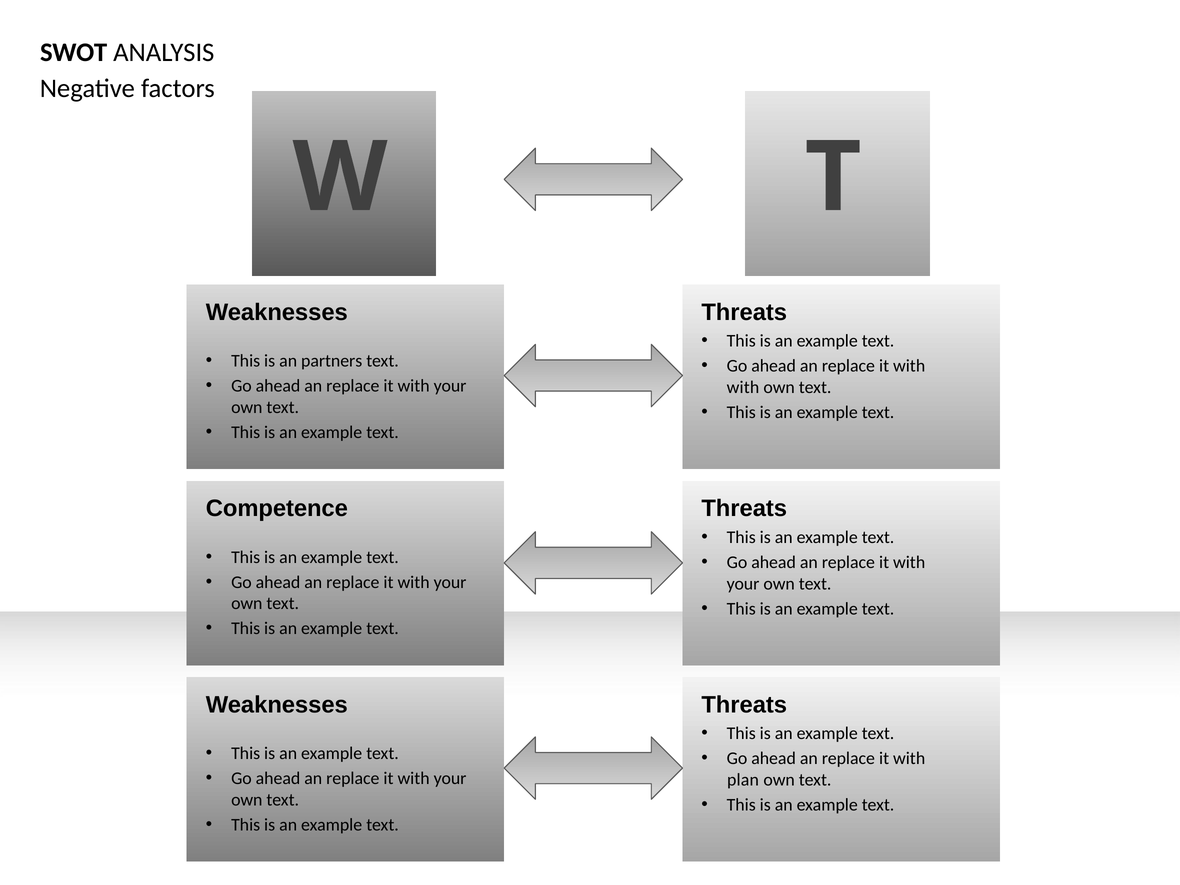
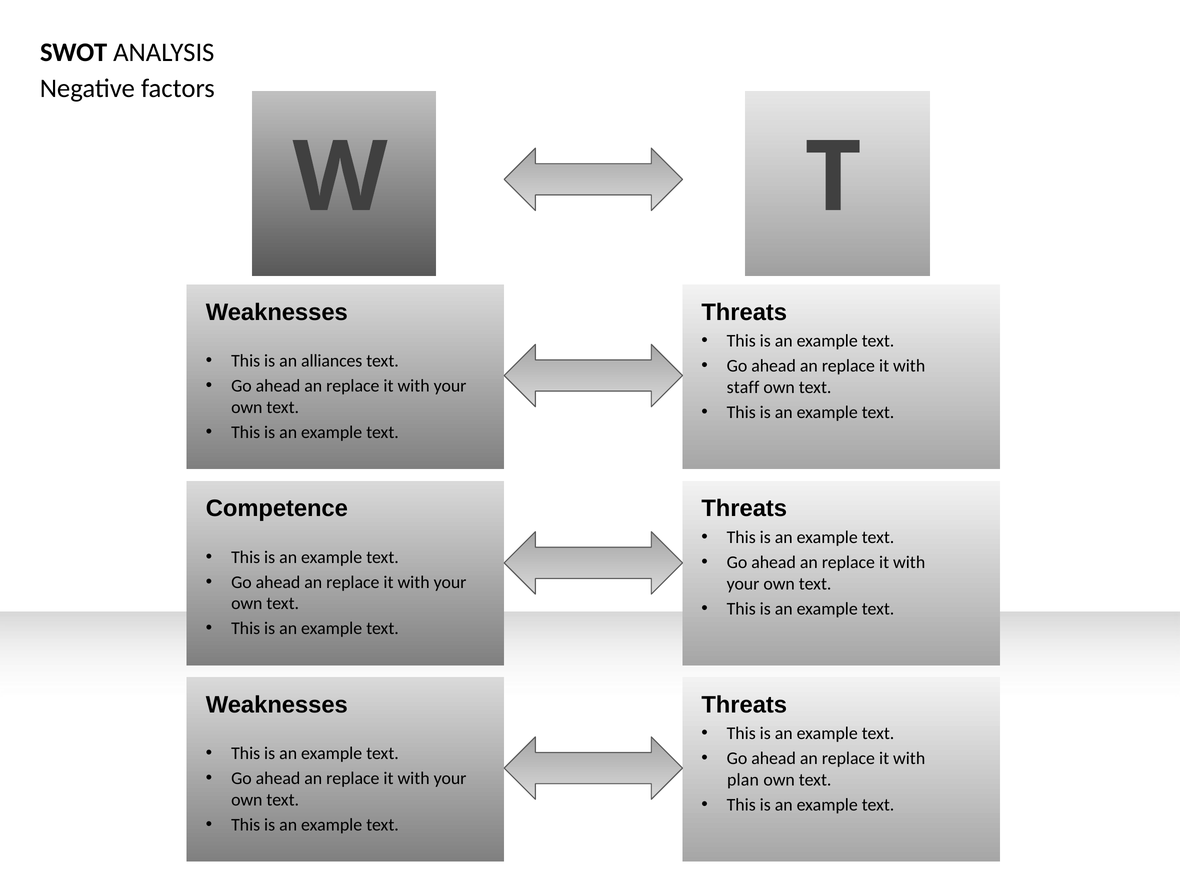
partners: partners -> alliances
with at (743, 387): with -> staff
